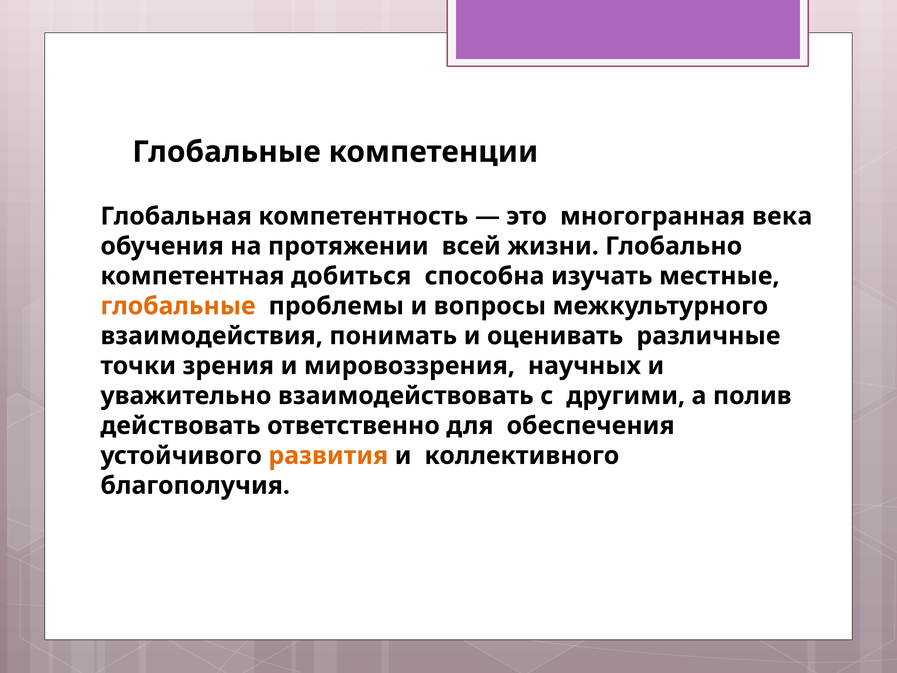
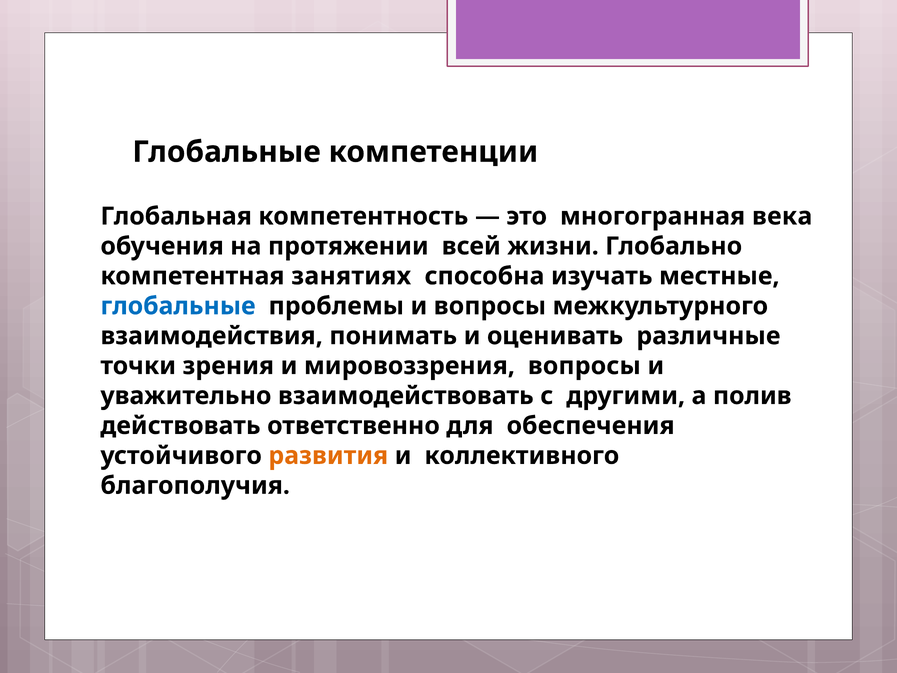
добиться: добиться -> занятиях
глобальные at (178, 306) colour: orange -> blue
мировоззрения научных: научных -> вопросы
